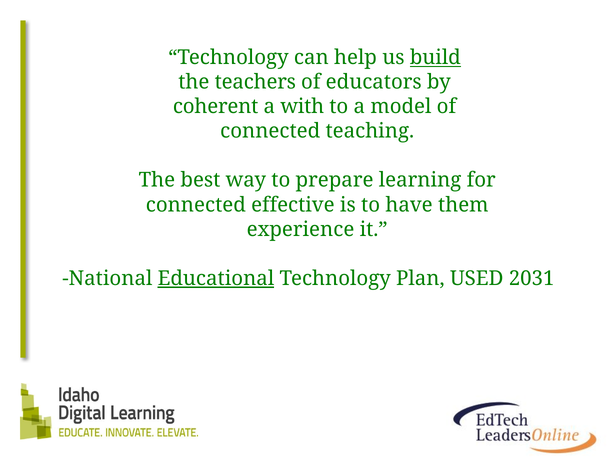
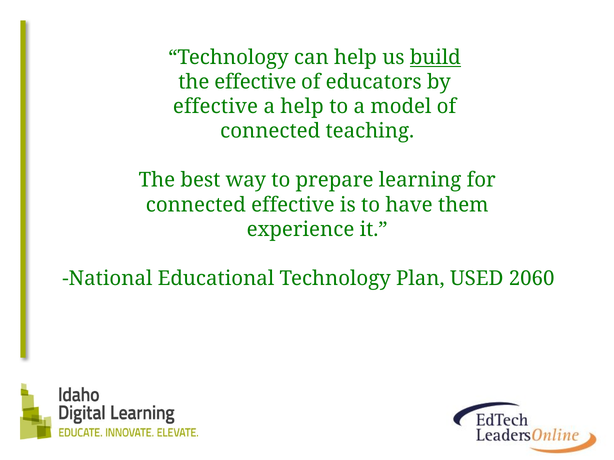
the teachers: teachers -> effective
coherent at (216, 107): coherent -> effective
a with: with -> help
Educational underline: present -> none
2031: 2031 -> 2060
